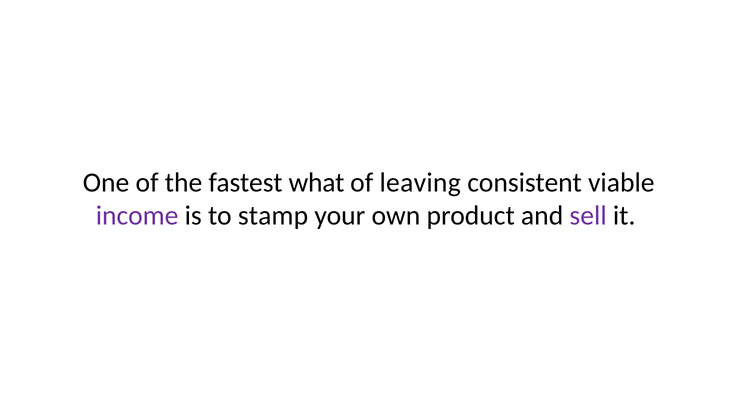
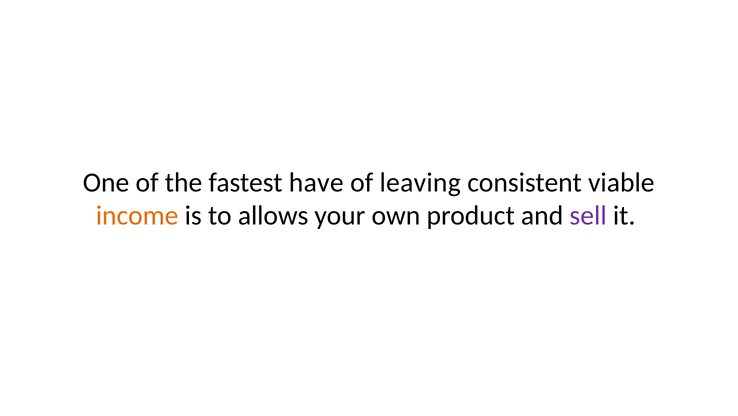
what: what -> have
income colour: purple -> orange
stamp: stamp -> allows
